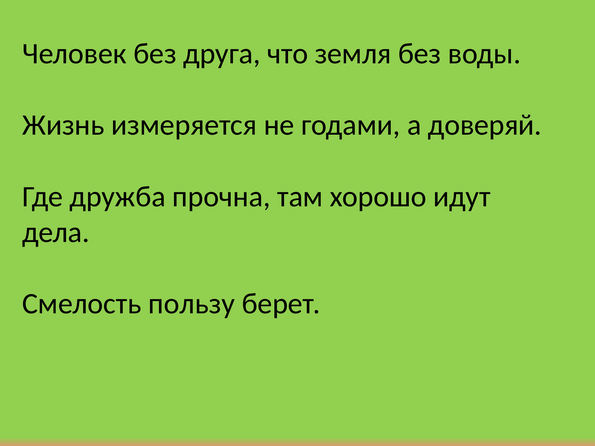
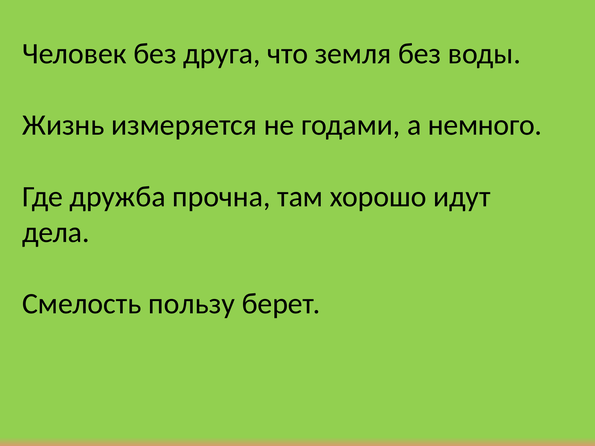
доверяй: доверяй -> немного
